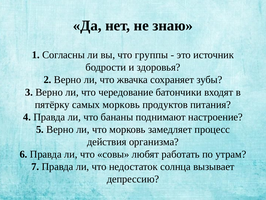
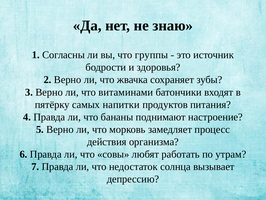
чередование: чередование -> витаминами
самых морковь: морковь -> напитки
